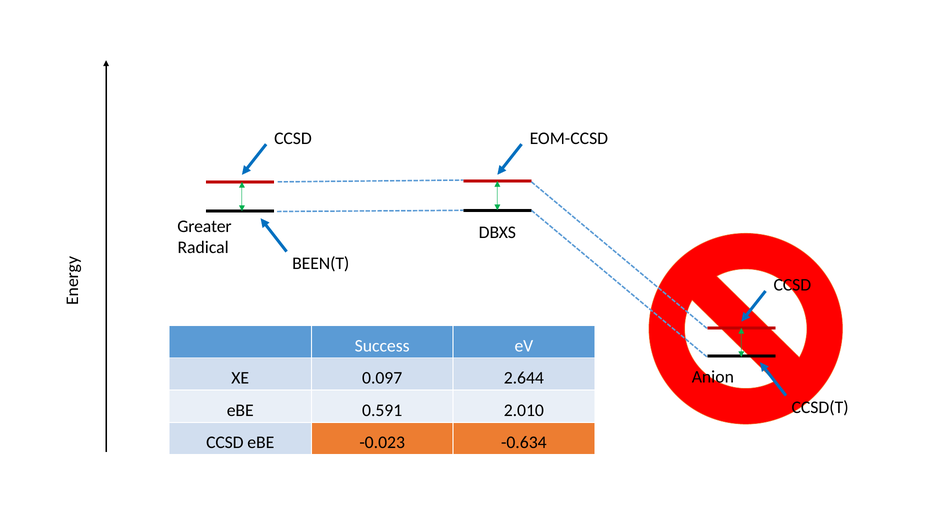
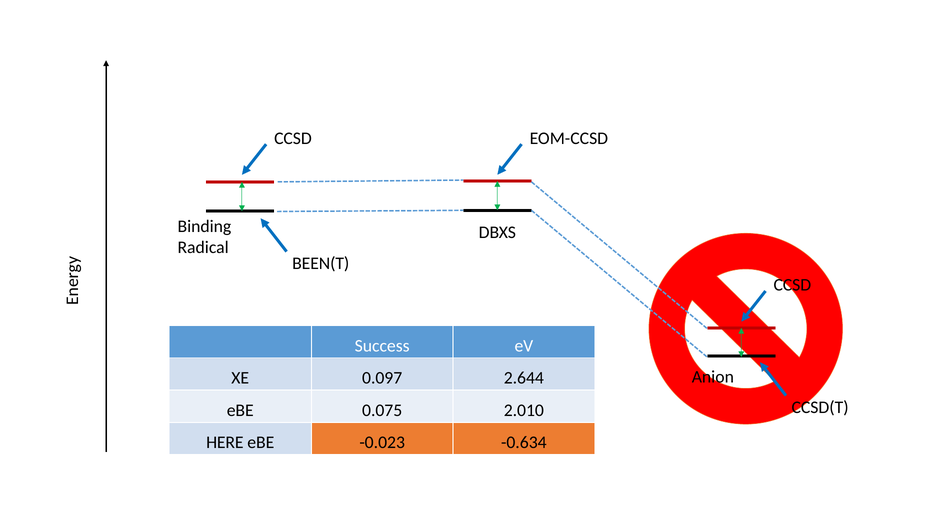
Greater: Greater -> Binding
0.591: 0.591 -> 0.075
CCSD at (225, 443): CCSD -> HERE
